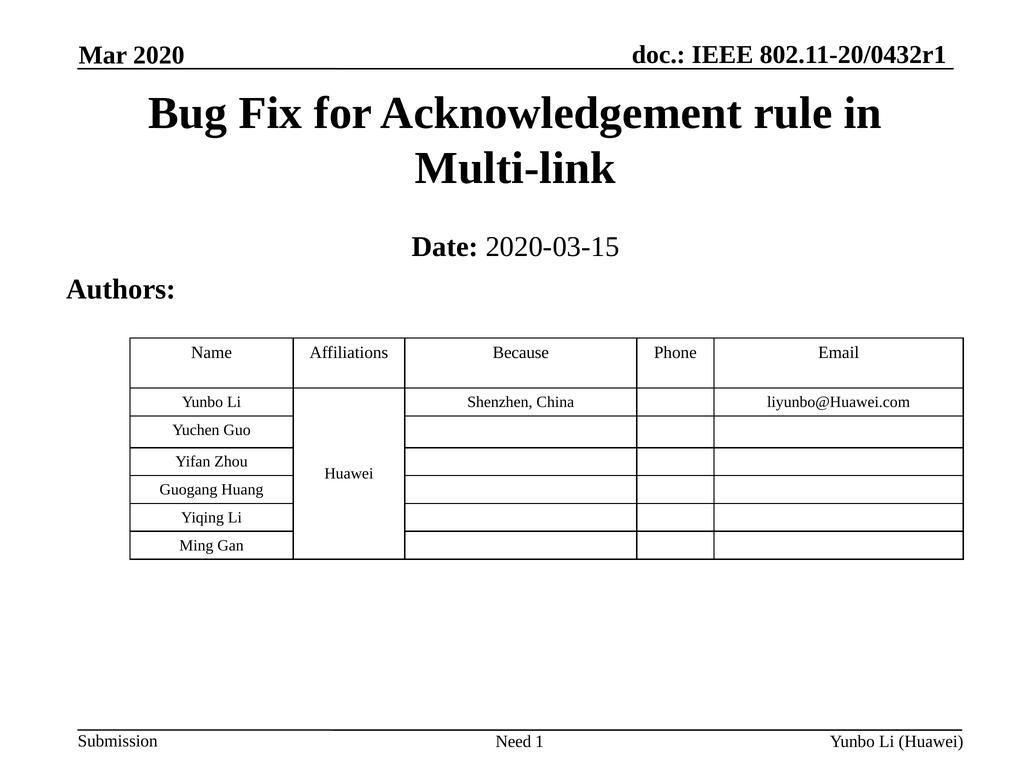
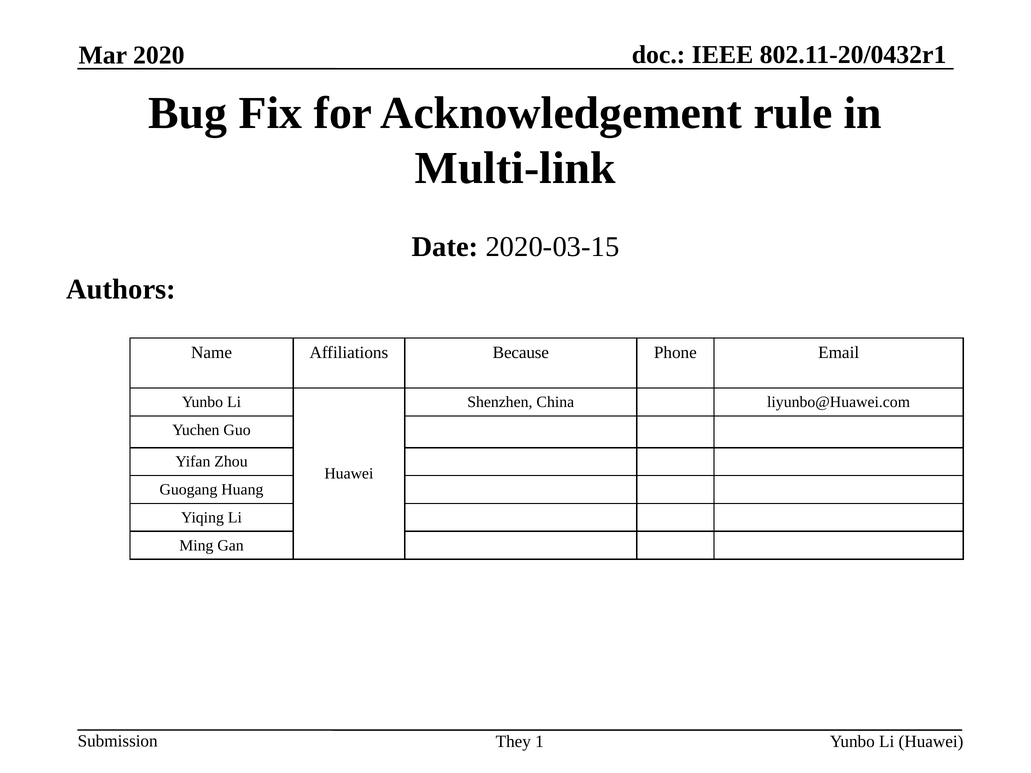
Need: Need -> They
